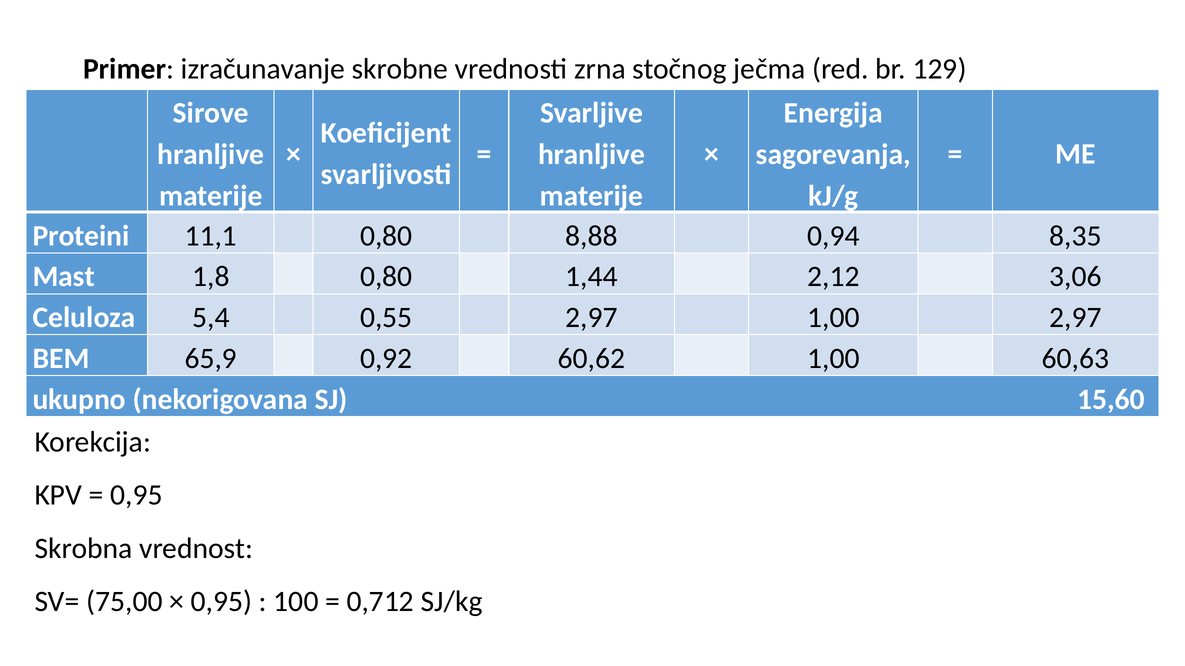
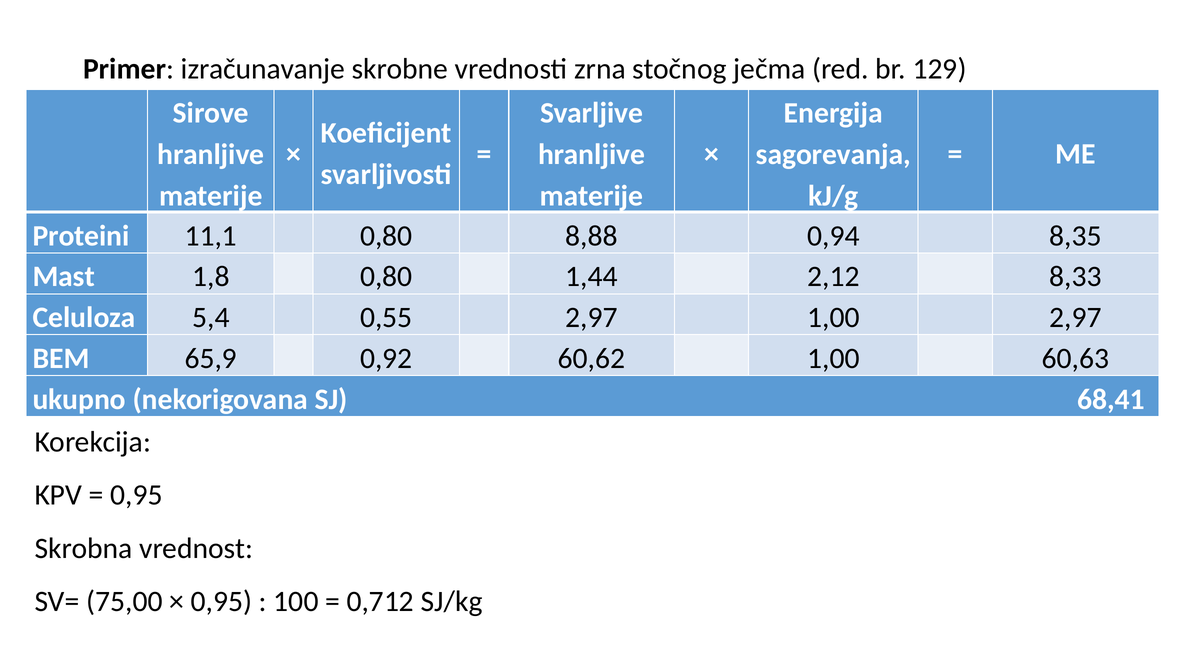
3,06: 3,06 -> 8,33
15,60: 15,60 -> 68,41
